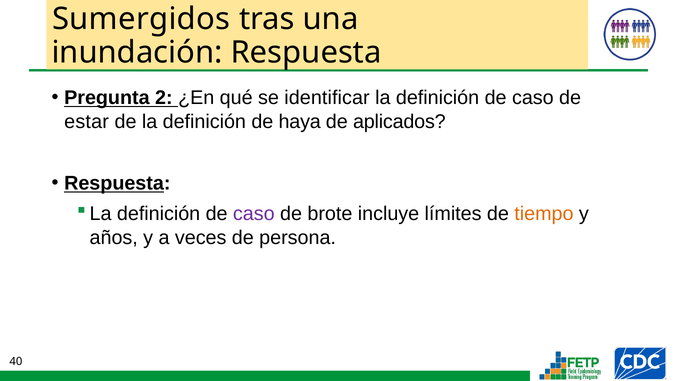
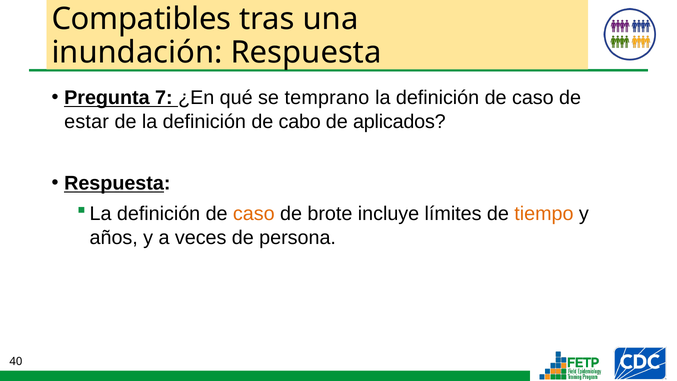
Sumergidos: Sumergidos -> Compatibles
2: 2 -> 7
identificar: identificar -> temprano
haya: haya -> cabo
caso at (254, 214) colour: purple -> orange
